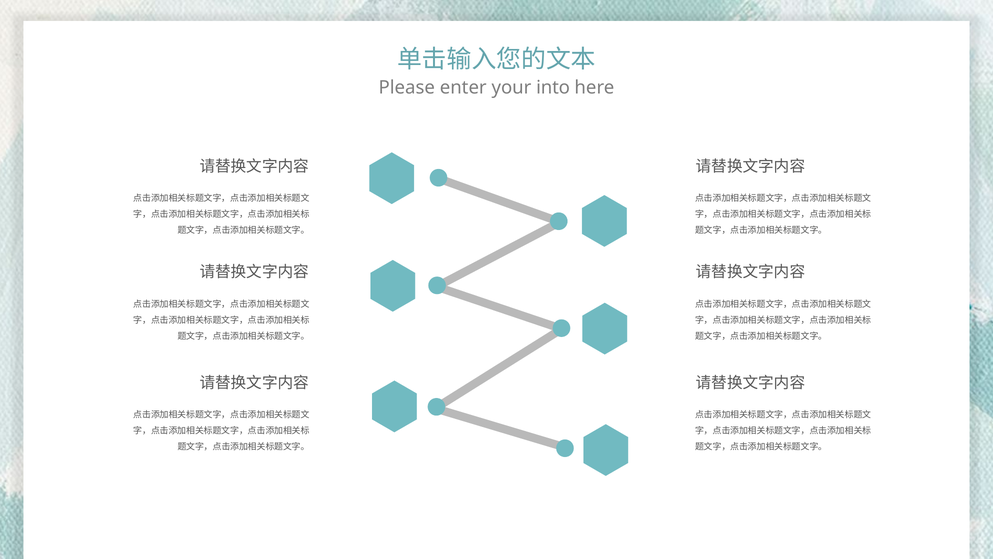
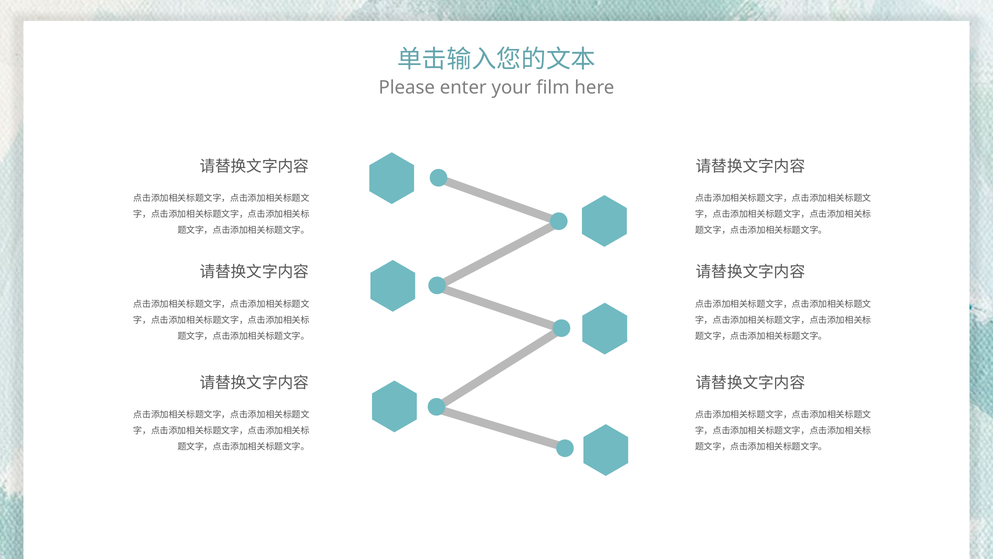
into: into -> film
